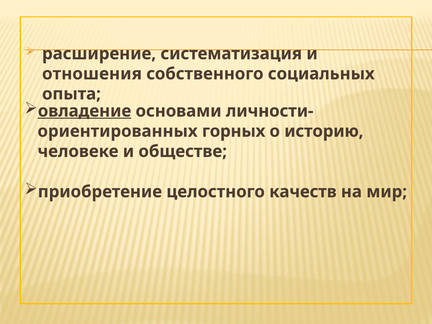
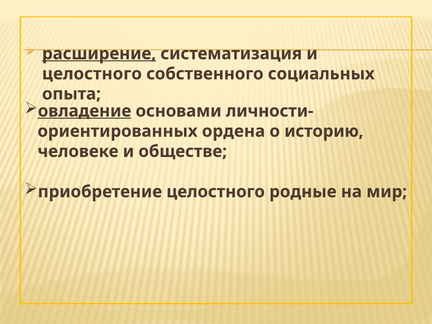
расширение underline: none -> present
отношения at (92, 74): отношения -> целостного
горных: горных -> ордена
качеств: качеств -> родные
